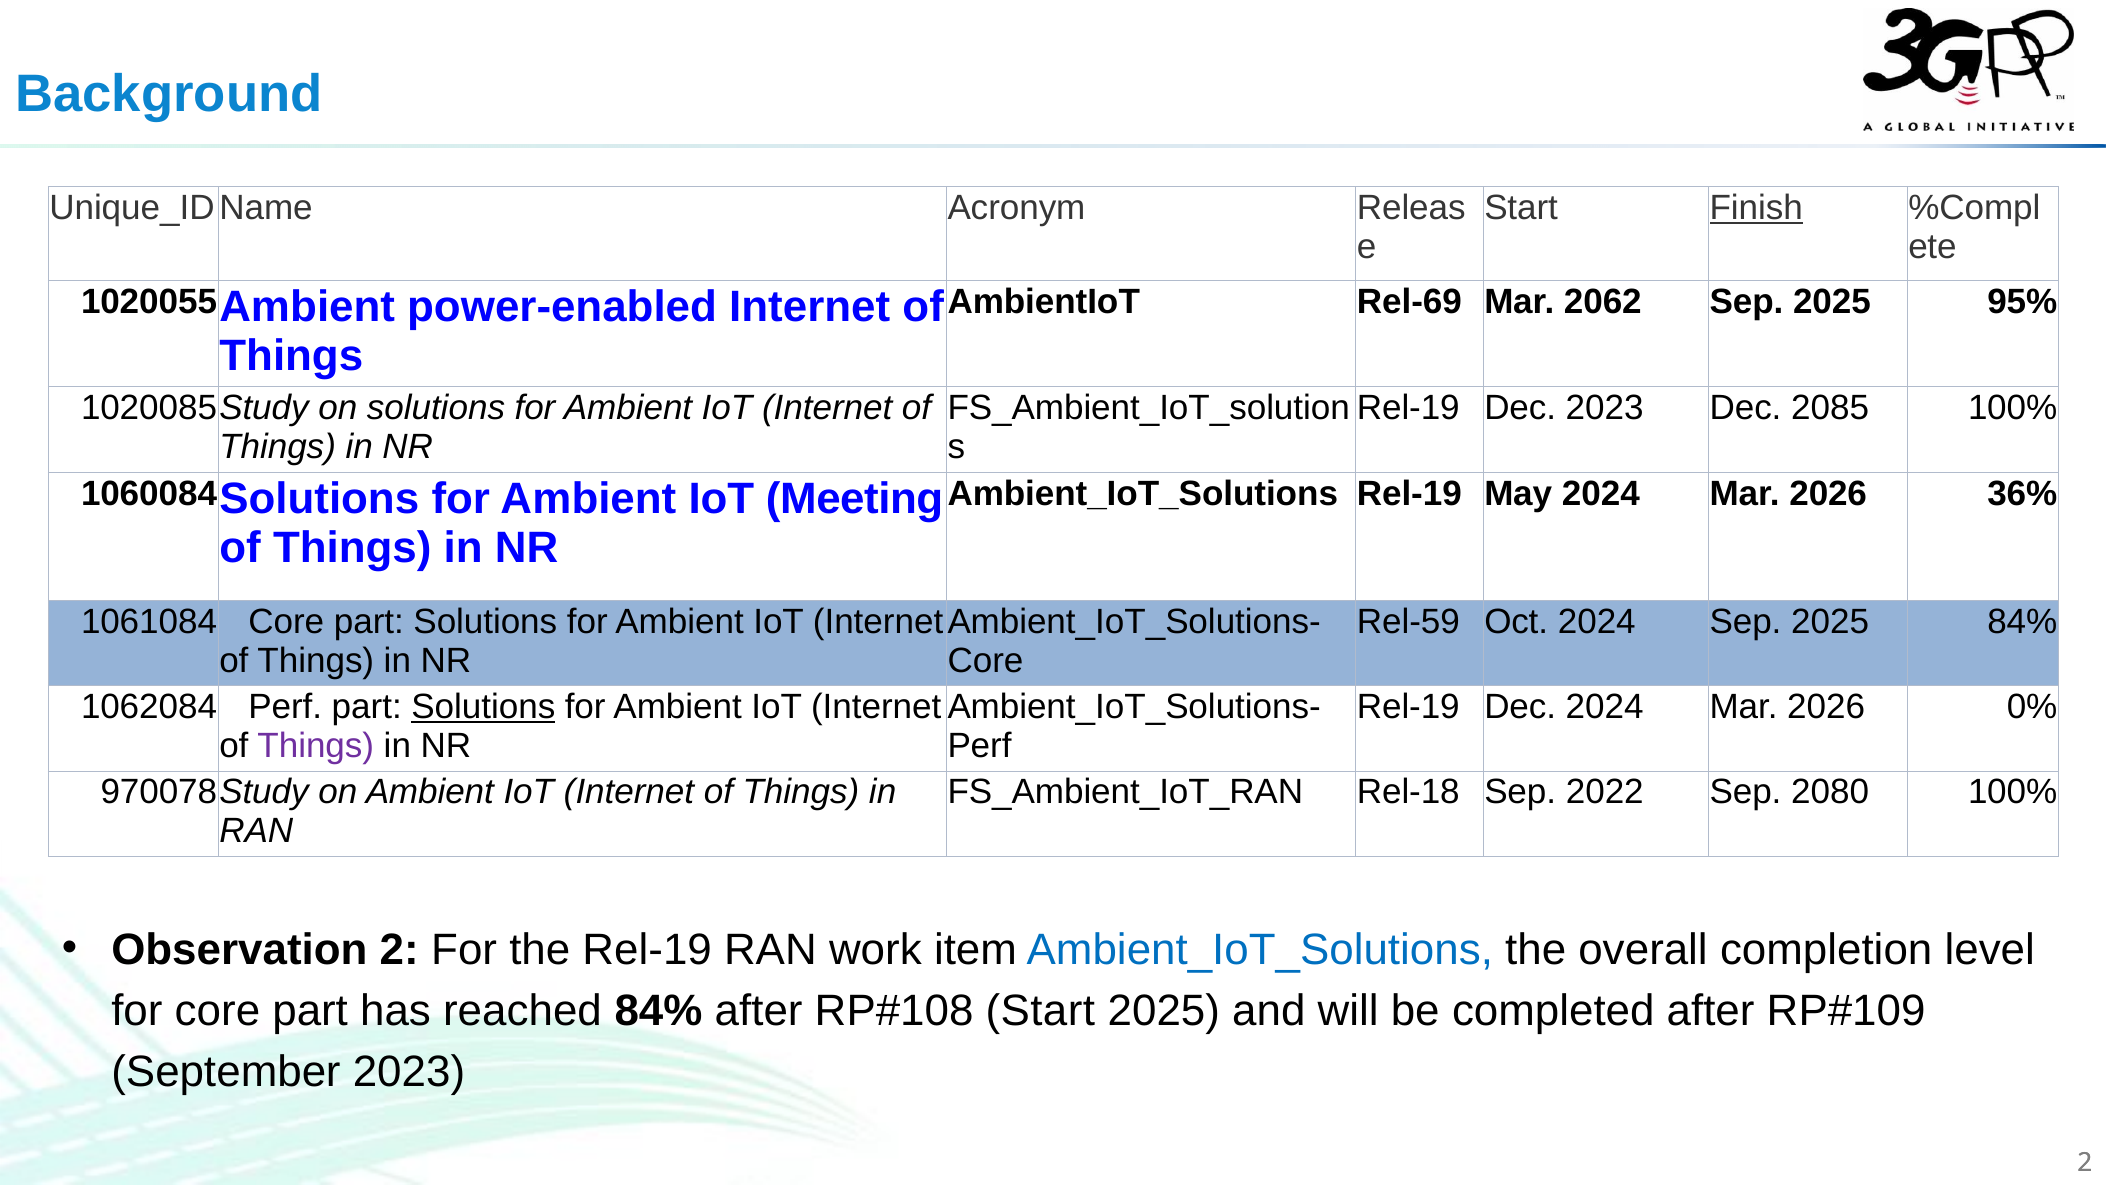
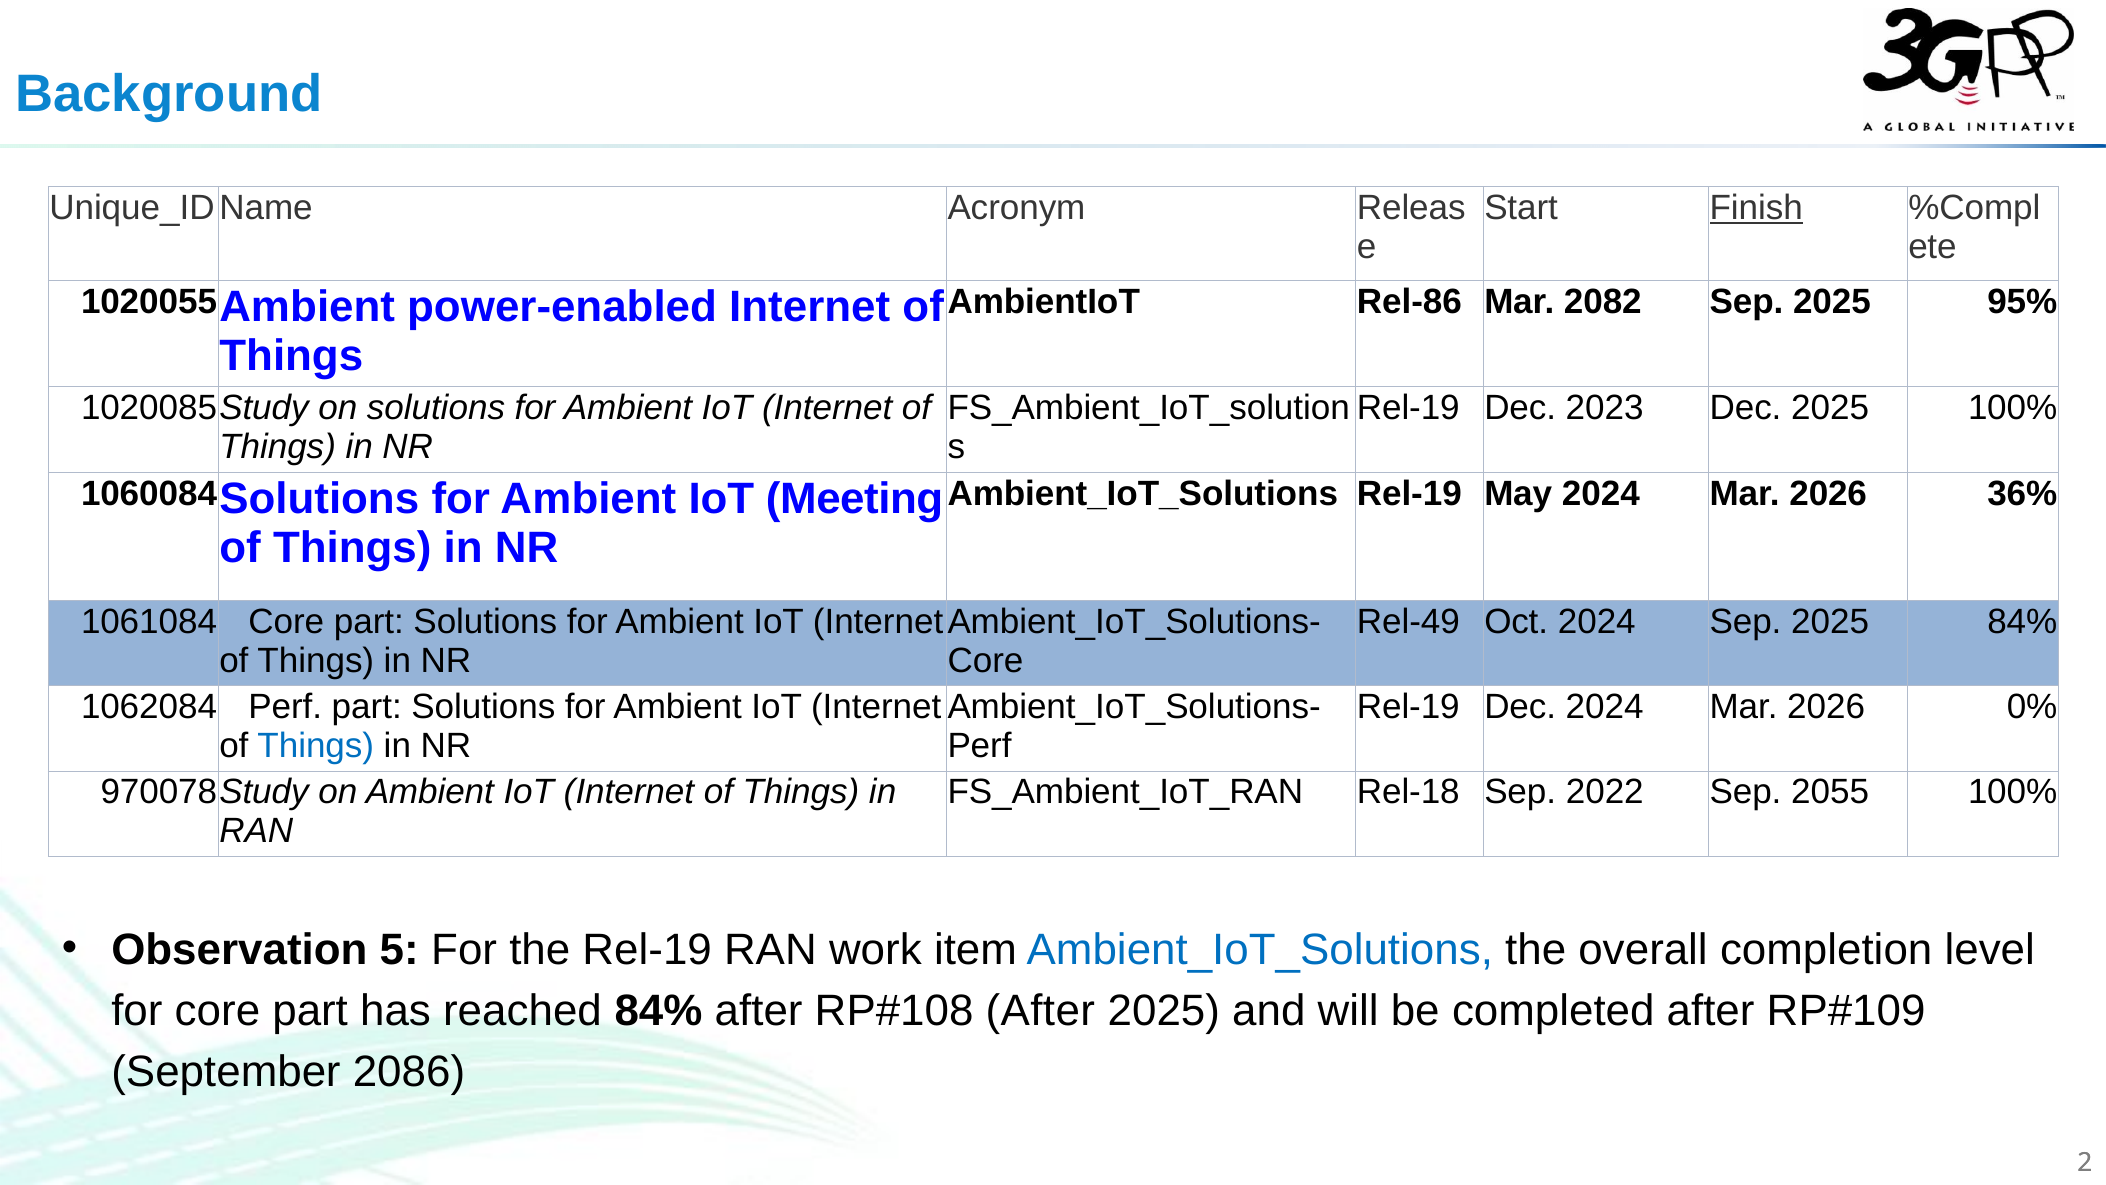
Rel-69: Rel-69 -> Rel-86
2062: 2062 -> 2082
Dec 2085: 2085 -> 2025
Rel-59: Rel-59 -> Rel-49
Solutions at (483, 707) underline: present -> none
Things at (316, 746) colour: purple -> blue
2080: 2080 -> 2055
2: 2 -> 5
Start at (1040, 1011): Start -> After
September 2023: 2023 -> 2086
